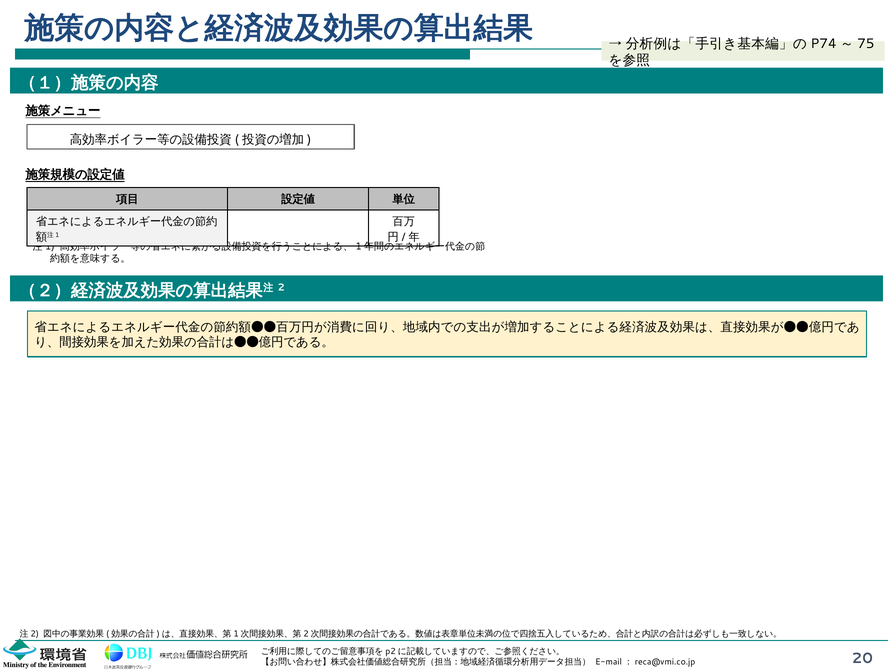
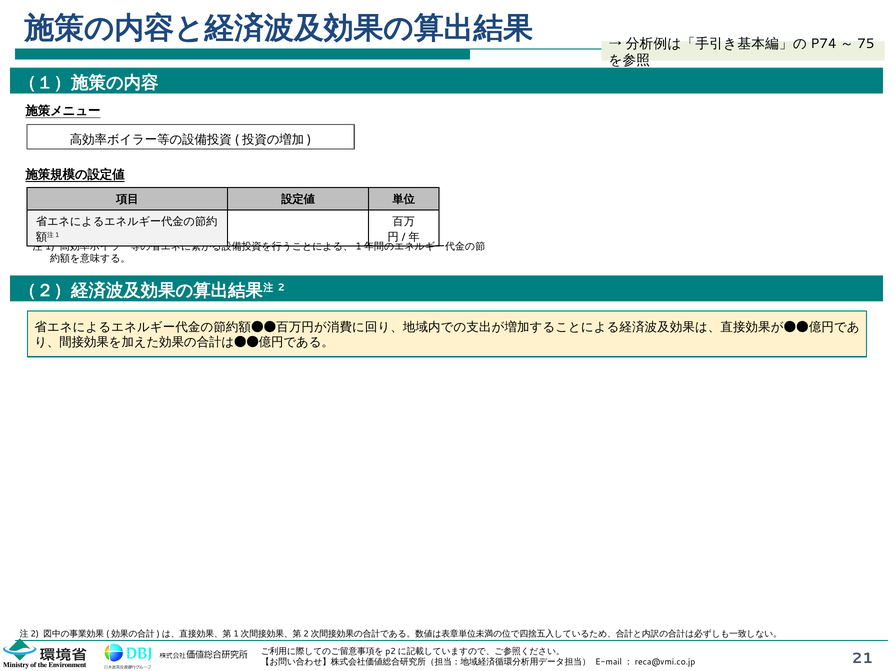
20: 20 -> 21
